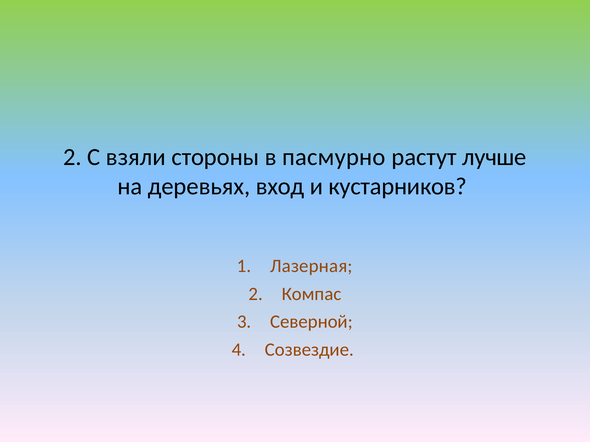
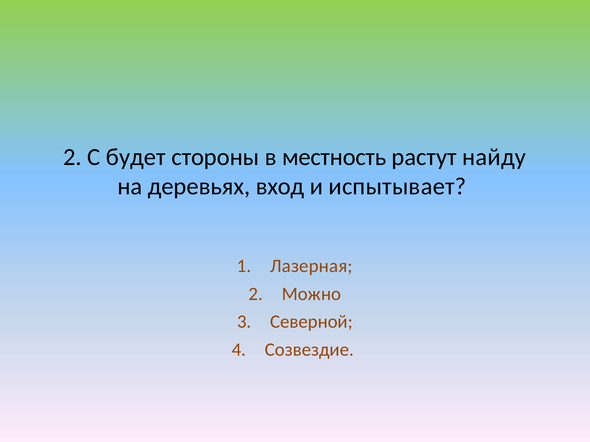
взяли: взяли -> будет
пасмурно: пасмурно -> местность
лучше: лучше -> найду
кустарников: кустарников -> испытывает
Компас: Компас -> Можно
